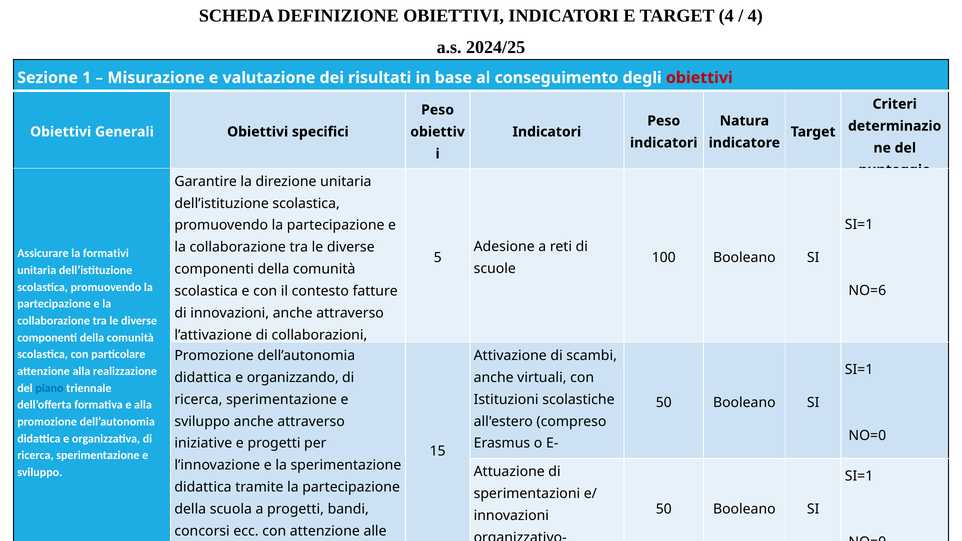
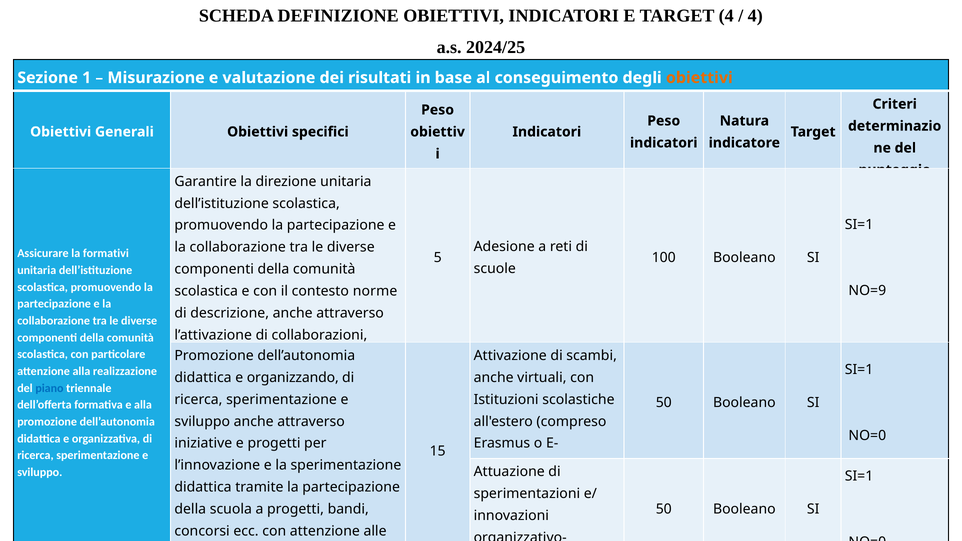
obiettivi at (699, 78) colour: red -> orange
NO=6: NO=6 -> NO=9
fatture: fatture -> norme
di innovazioni: innovazioni -> descrizione
